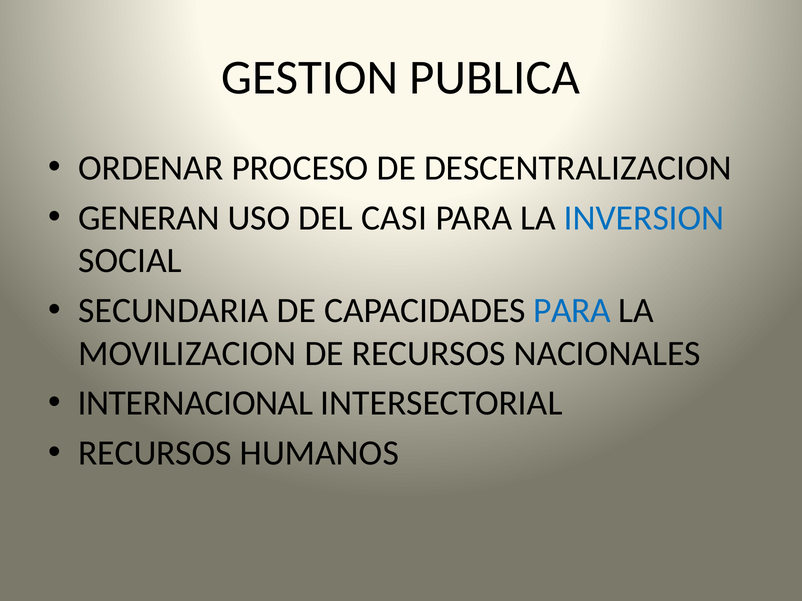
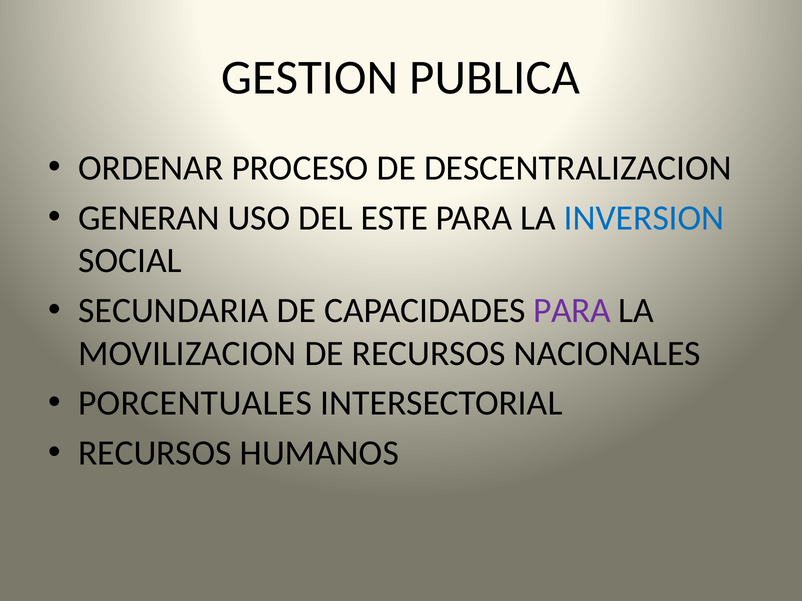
CASI: CASI -> ESTE
PARA at (572, 311) colour: blue -> purple
INTERNACIONAL: INTERNACIONAL -> PORCENTUALES
